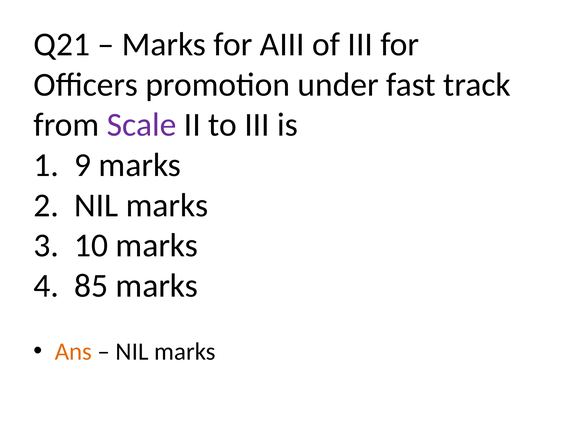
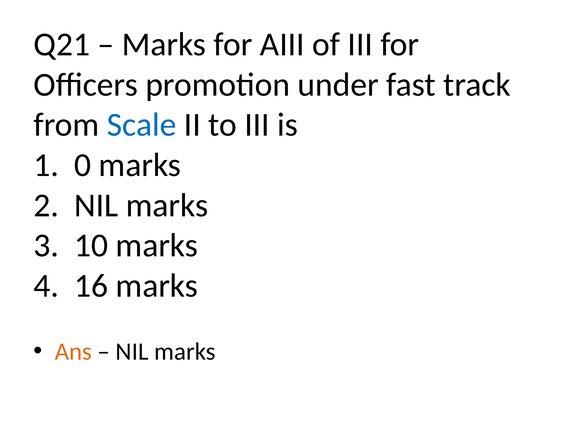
Scale colour: purple -> blue
9: 9 -> 0
85: 85 -> 16
